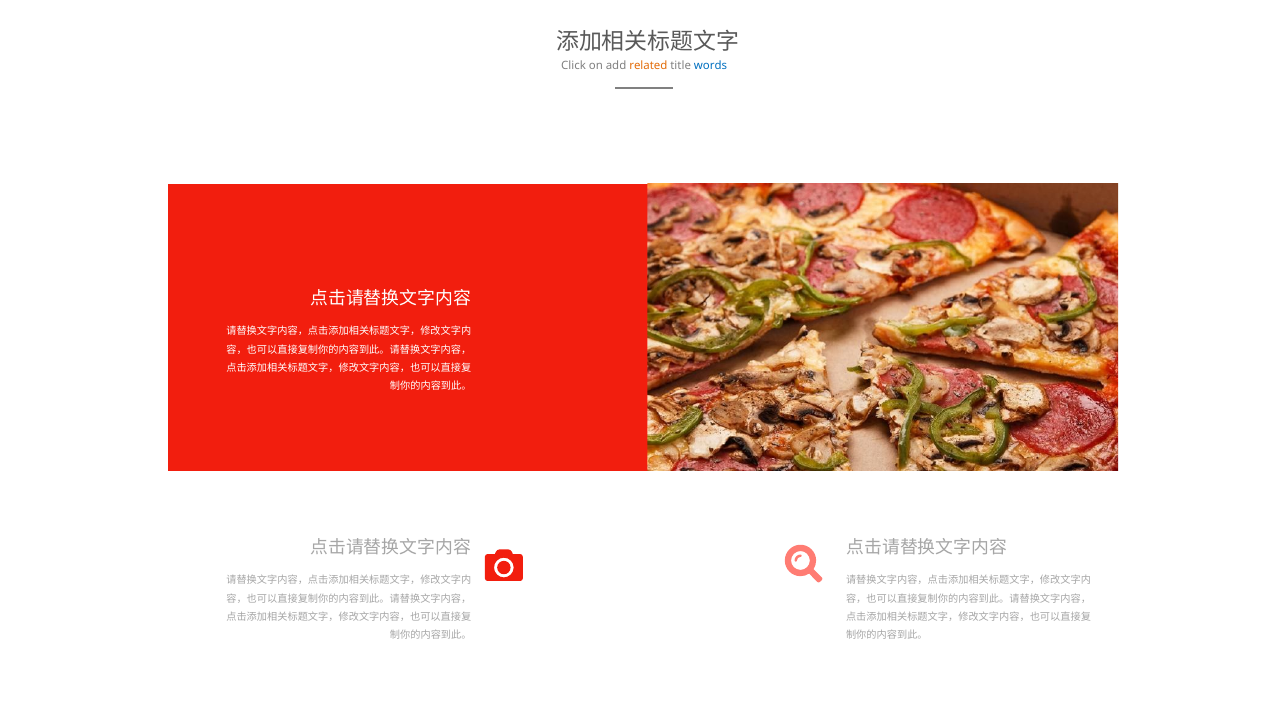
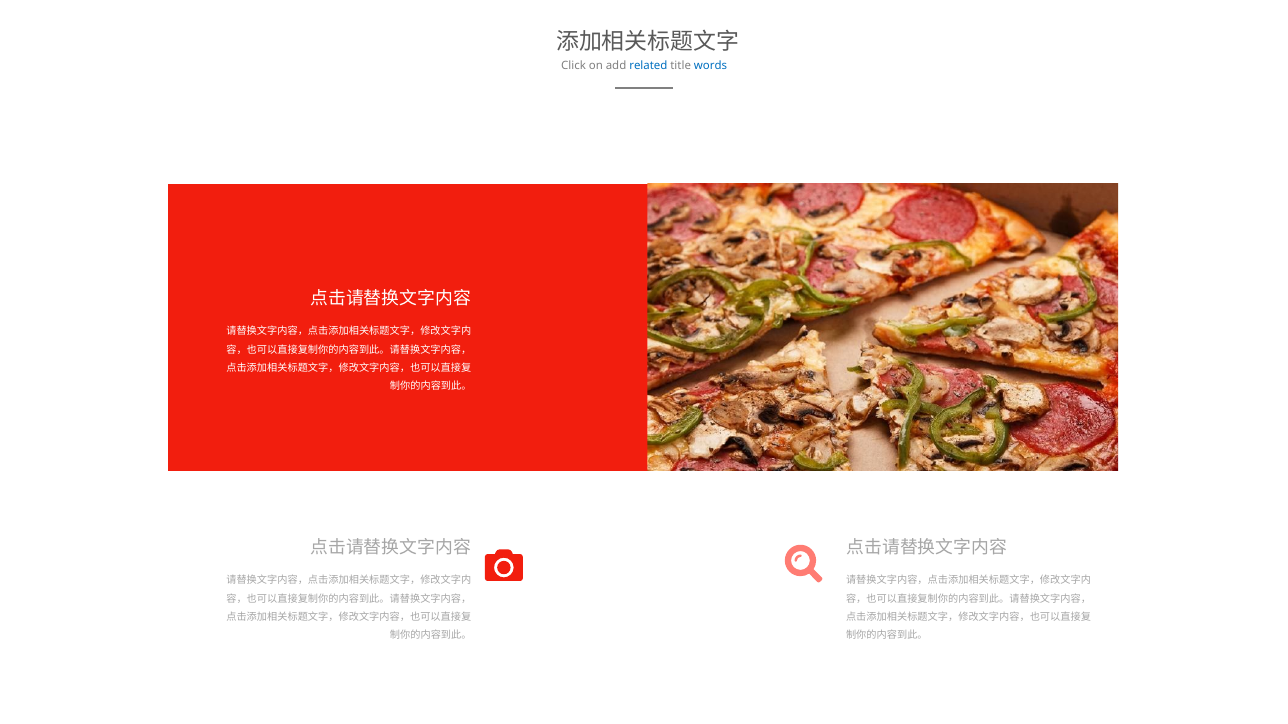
related colour: orange -> blue
